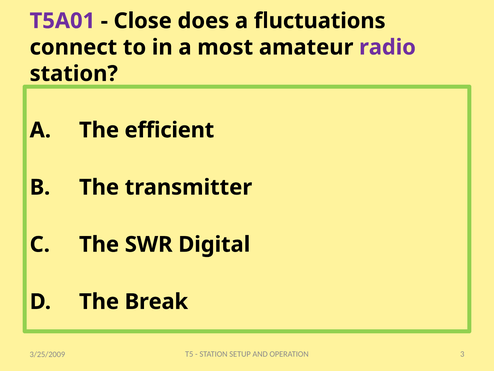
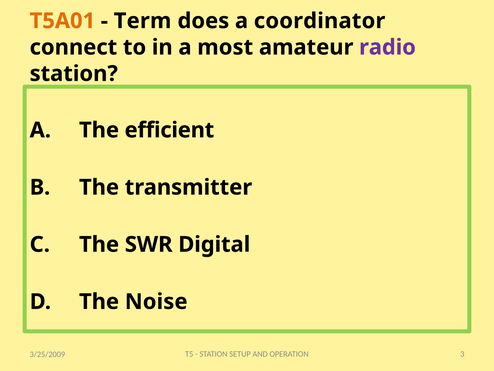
T5A01 colour: purple -> orange
Close: Close -> Term
fluctuations: fluctuations -> coordinator
Break: Break -> Noise
